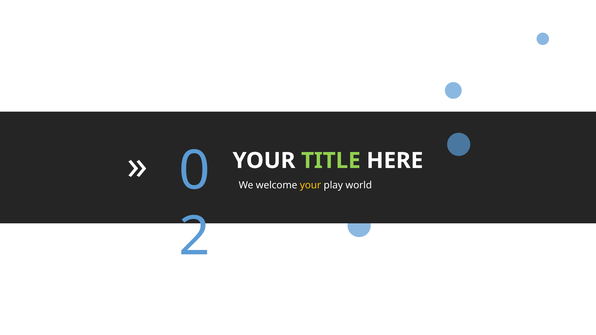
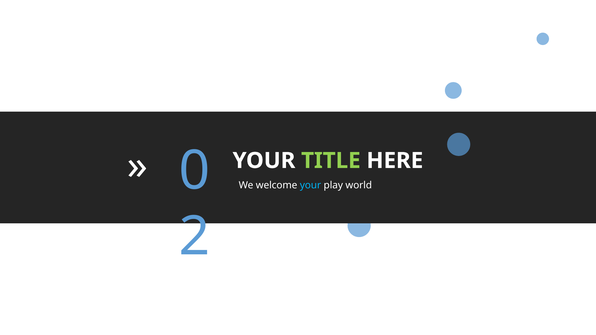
your at (310, 185) colour: yellow -> light blue
